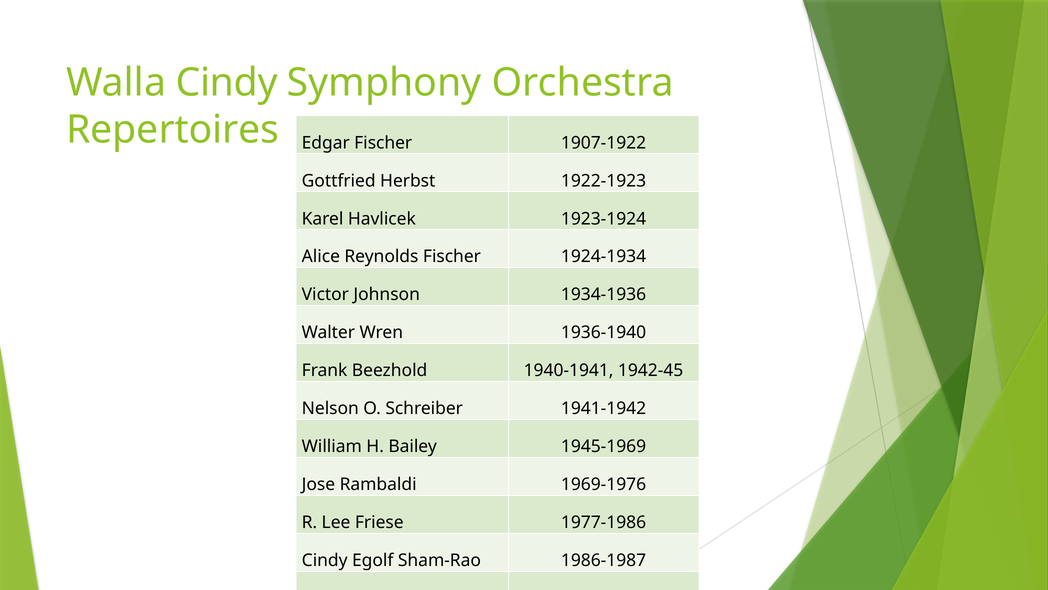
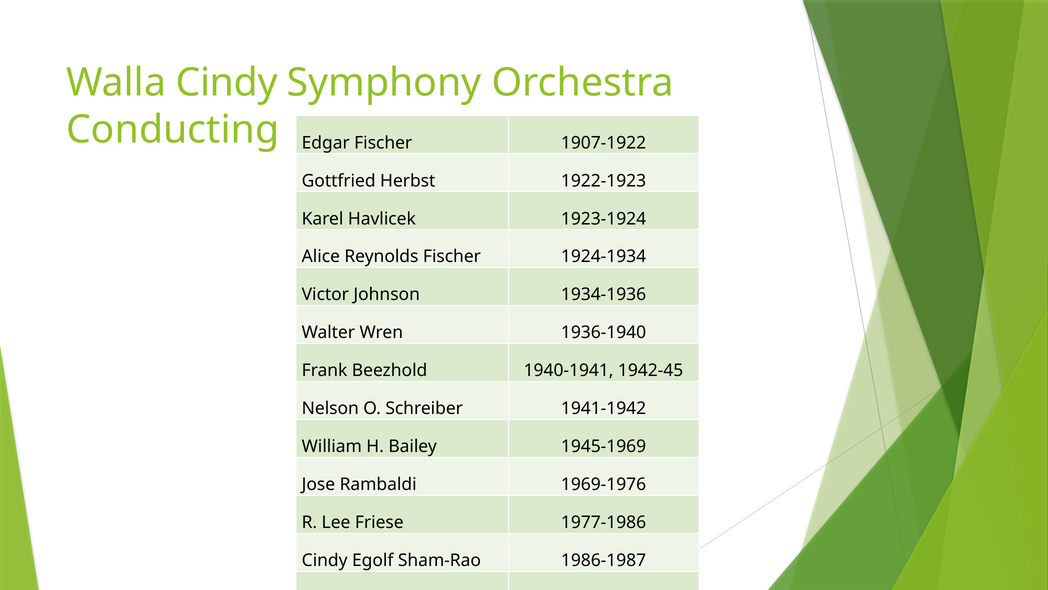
Repertoires: Repertoires -> Conducting
